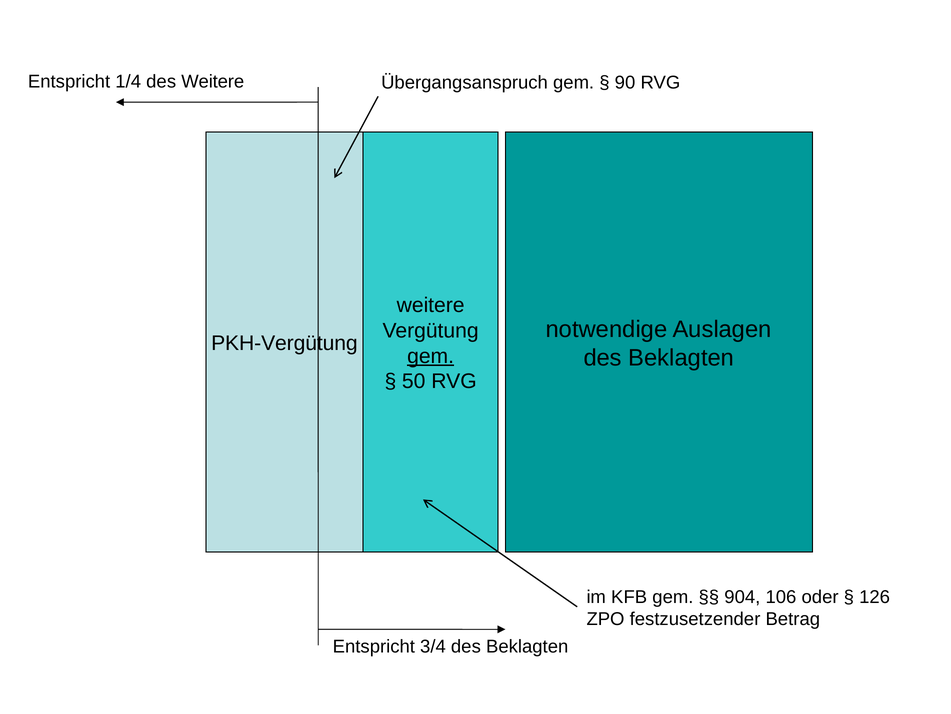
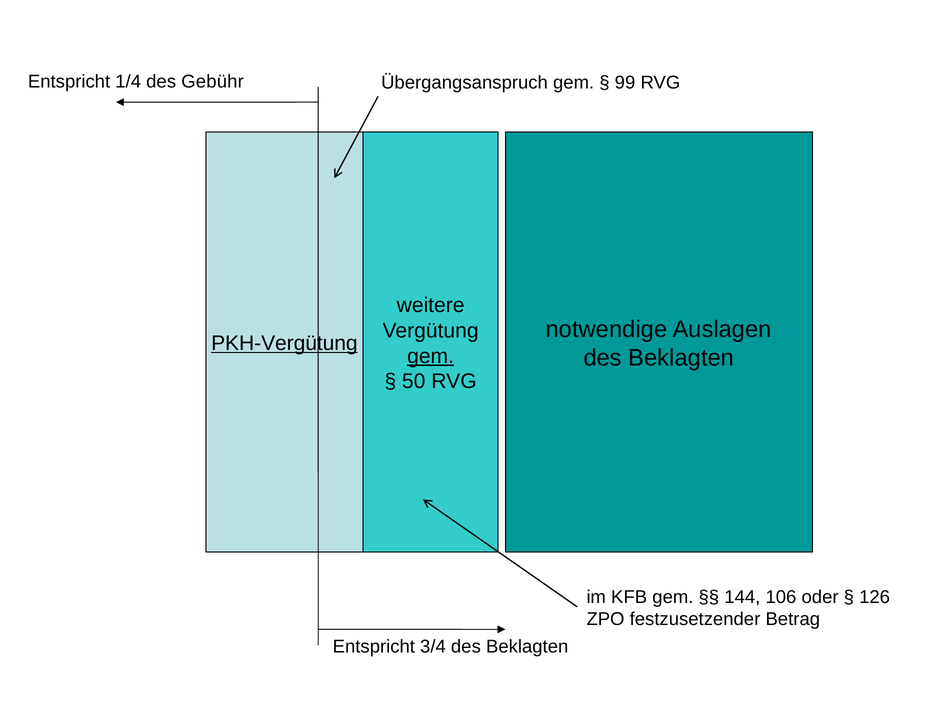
des Weitere: Weitere -> Gebühr
90: 90 -> 99
PKH-Vergütung underline: none -> present
904: 904 -> 144
